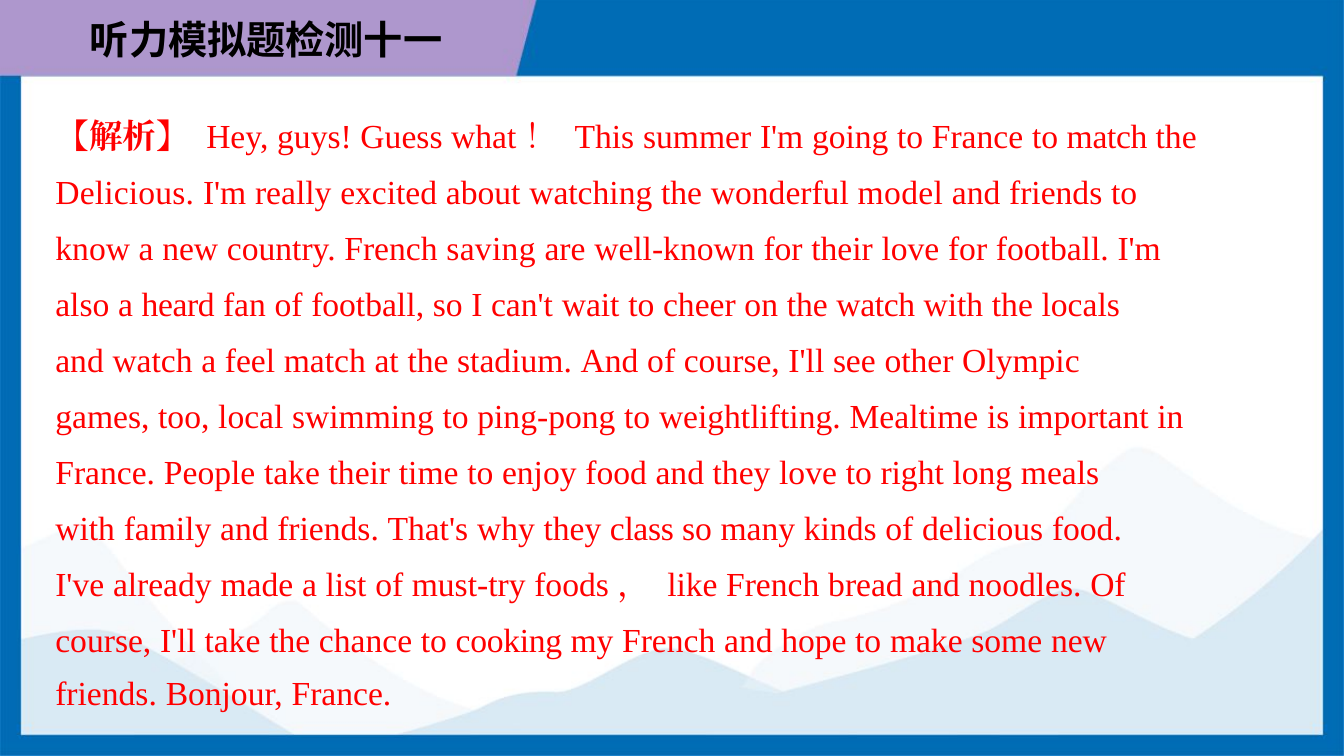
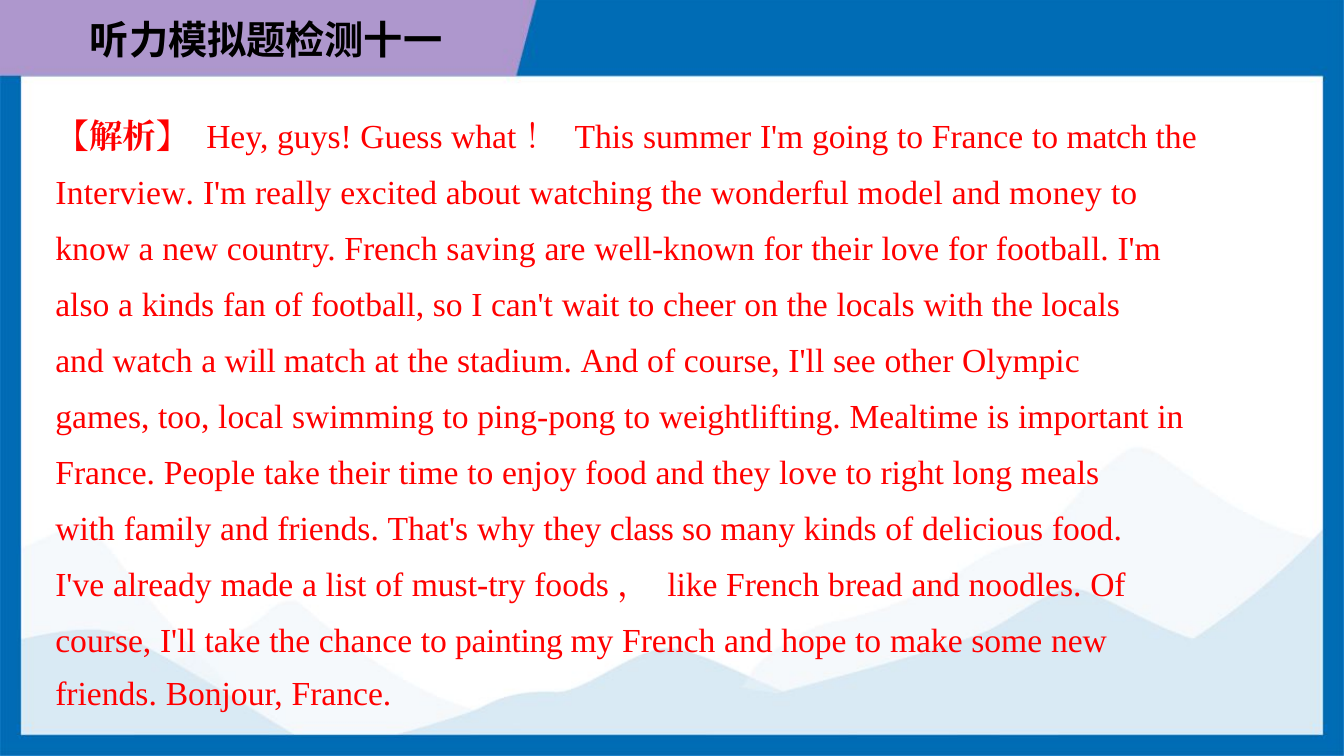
Delicious at (125, 193): Delicious -> Interview
friends at (1056, 193): friends -> money
a heard: heard -> kinds
on the watch: watch -> locals
feel: feel -> will
cooking: cooking -> painting
